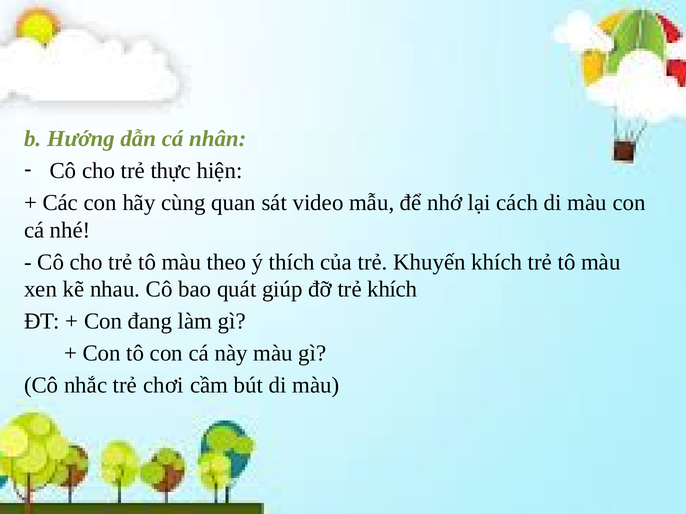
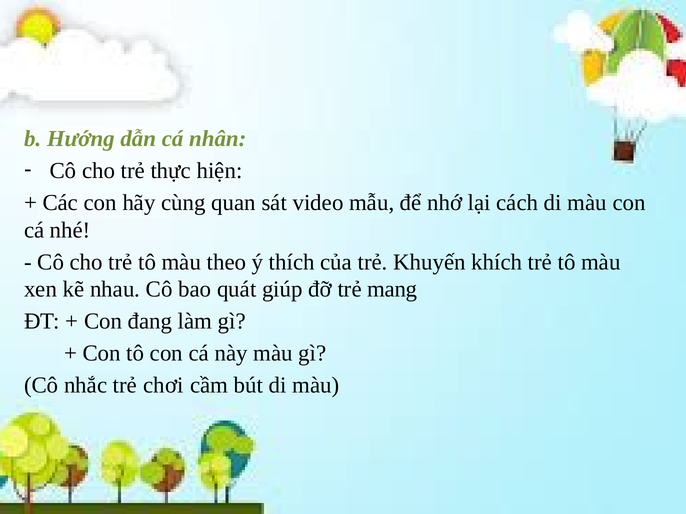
trẻ khích: khích -> mang
